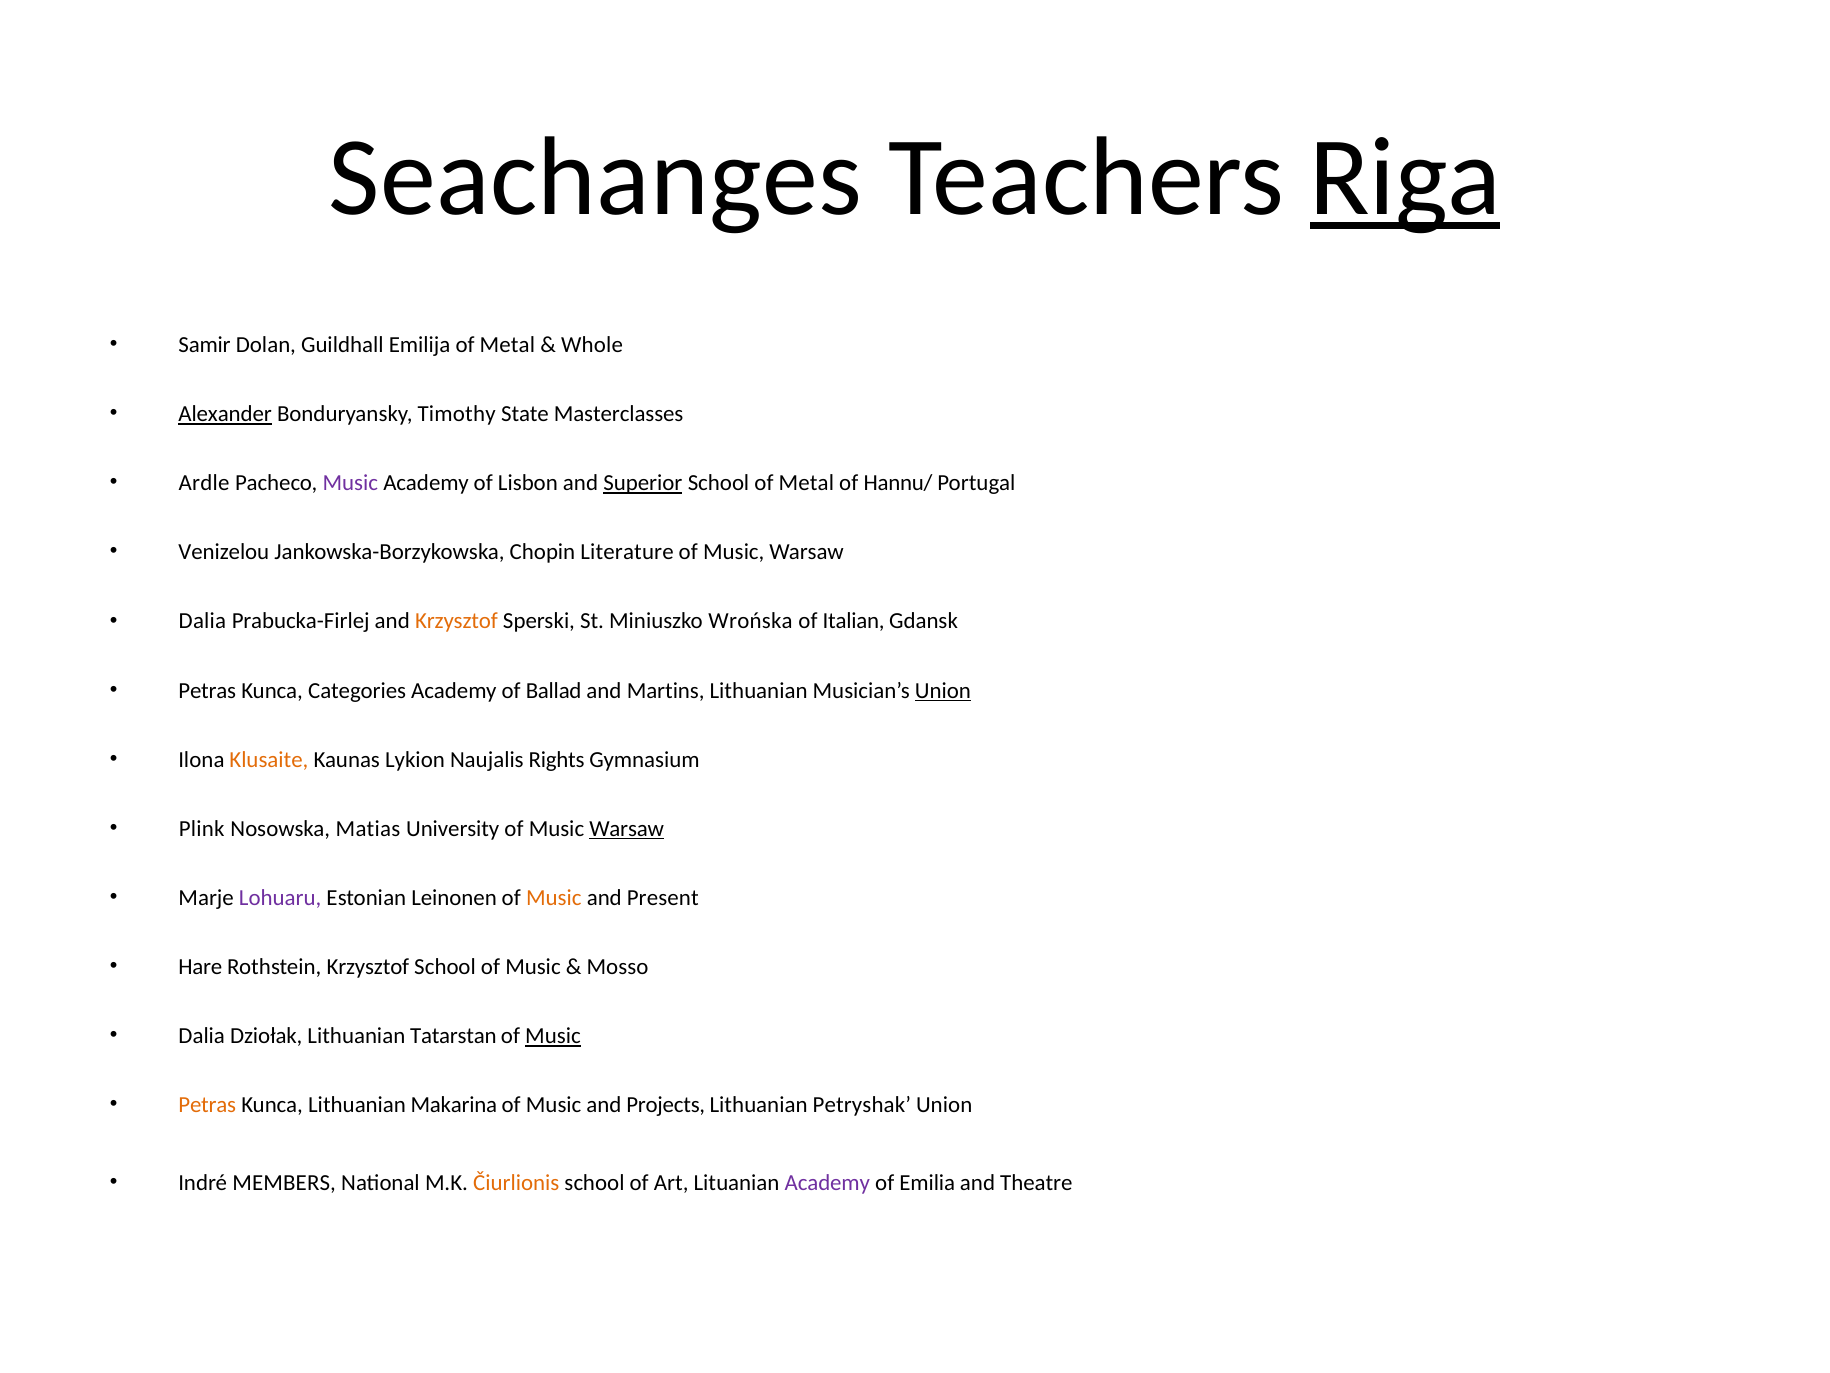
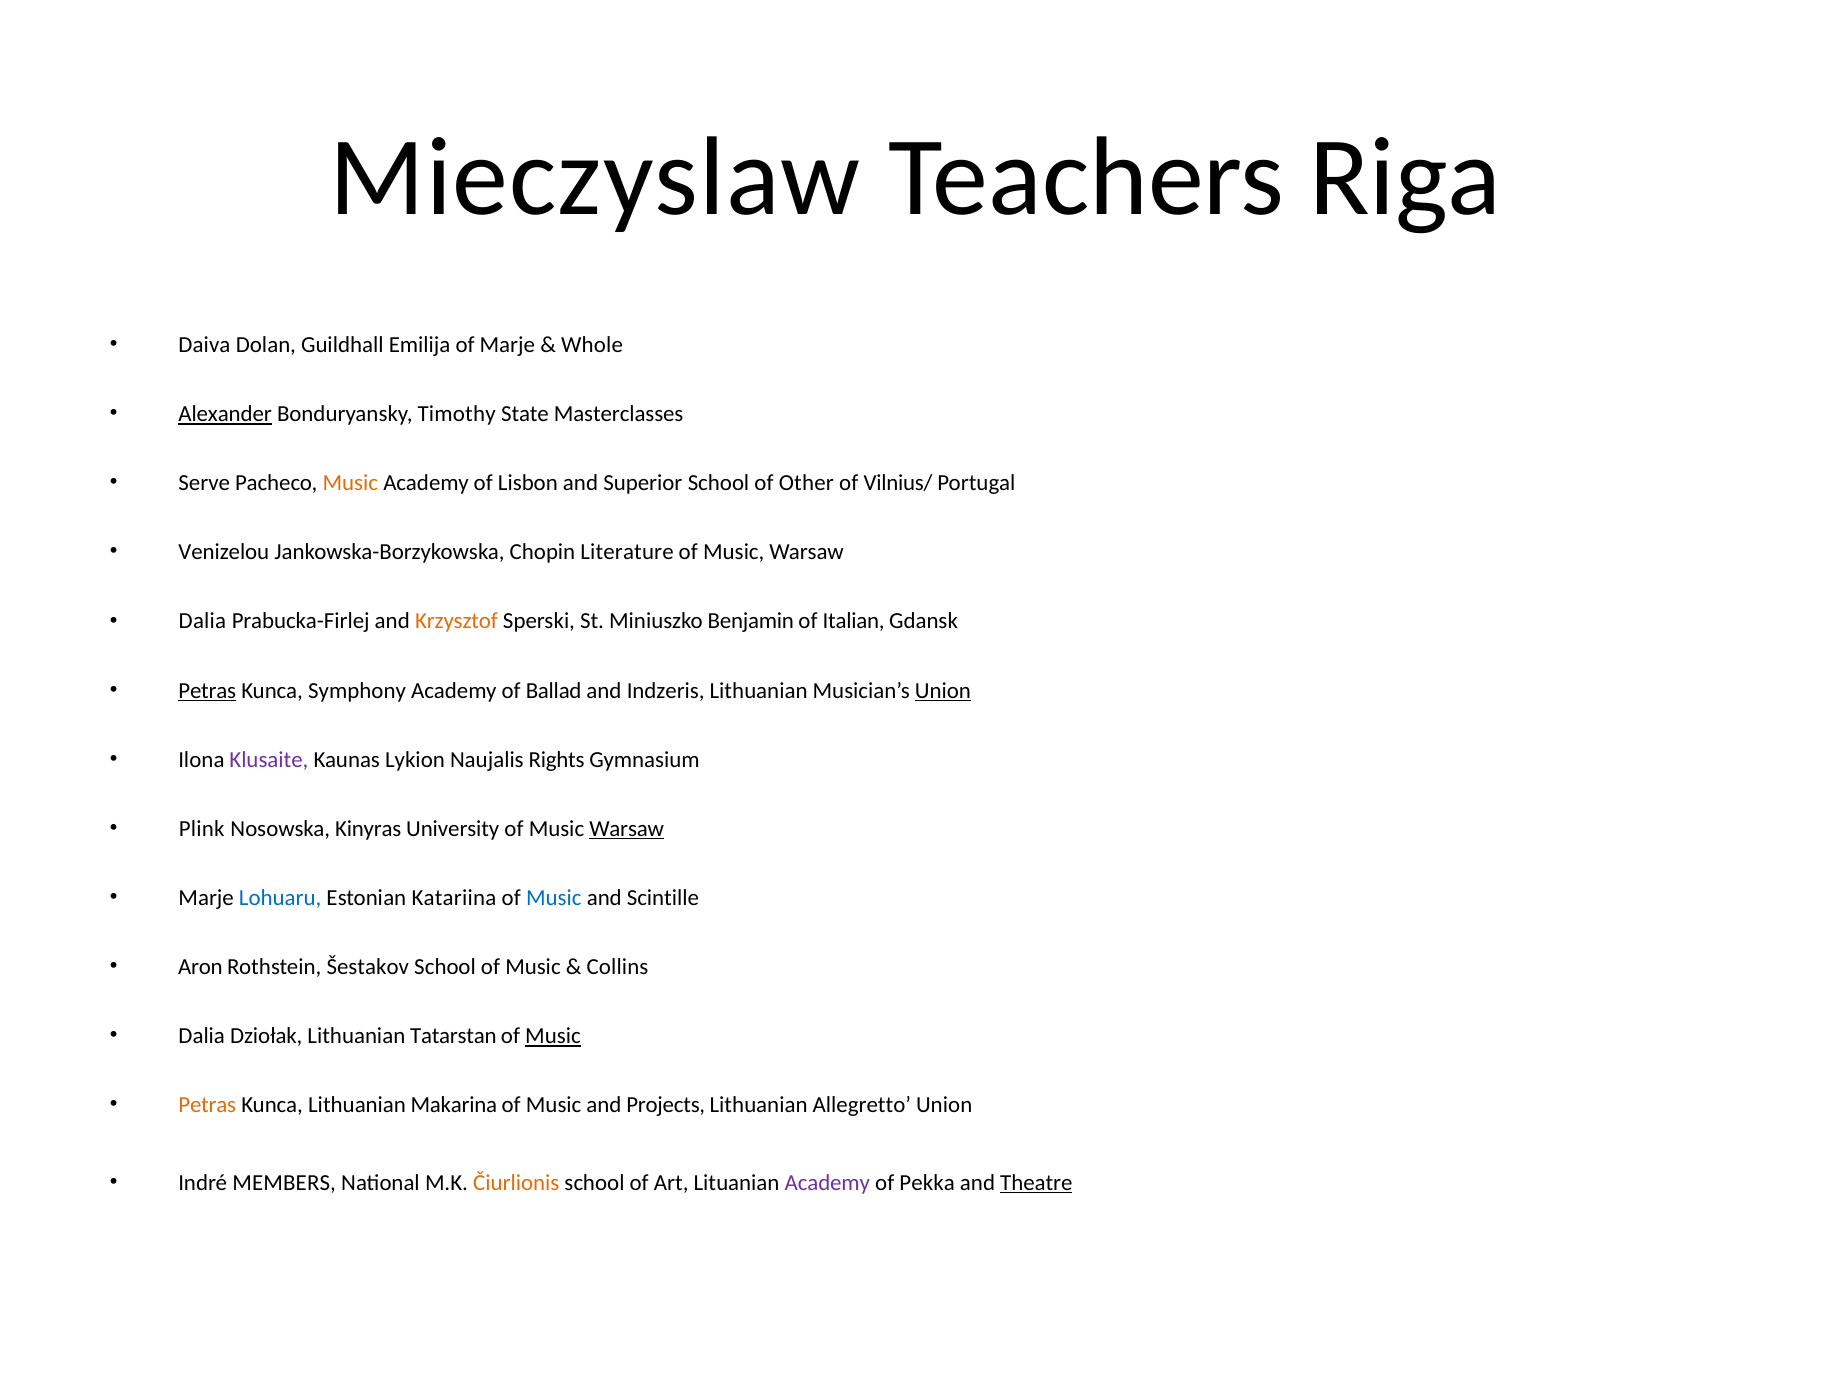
Seachanges: Seachanges -> Mieczyslaw
Riga underline: present -> none
Samir: Samir -> Daiva
Metal at (507, 345): Metal -> Marje
Ardle: Ardle -> Serve
Music at (350, 483) colour: purple -> orange
Superior underline: present -> none
School of Metal: Metal -> Other
Hannu/: Hannu/ -> Vilnius/
Wrońska: Wrońska -> Benjamin
Petras at (207, 690) underline: none -> present
Categories: Categories -> Symphony
Martins: Martins -> Indzeris
Klusaite colour: orange -> purple
Matias: Matias -> Kinyras
Lohuaru colour: purple -> blue
Leinonen: Leinonen -> Katariina
Music at (554, 897) colour: orange -> blue
Present: Present -> Scintille
Hare: Hare -> Aron
Rothstein Krzysztof: Krzysztof -> Šestakov
Mosso: Mosso -> Collins
Petryshak: Petryshak -> Allegretto
Emilia: Emilia -> Pekka
Theatre underline: none -> present
